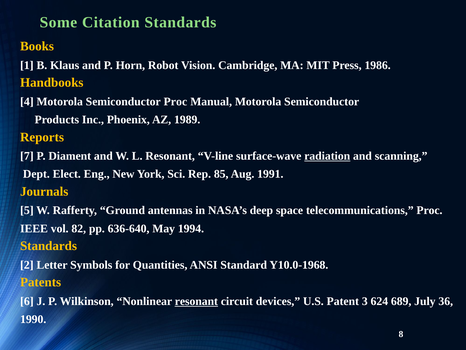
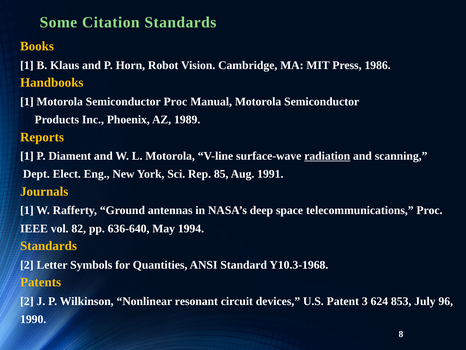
4 at (27, 101): 4 -> 1
7 at (27, 156): 7 -> 1
L Resonant: Resonant -> Motorola
5 at (27, 210): 5 -> 1
Y10.0-1968: Y10.0-1968 -> Y10.3-1968
6 at (27, 301): 6 -> 2
resonant at (196, 301) underline: present -> none
689: 689 -> 853
36: 36 -> 96
